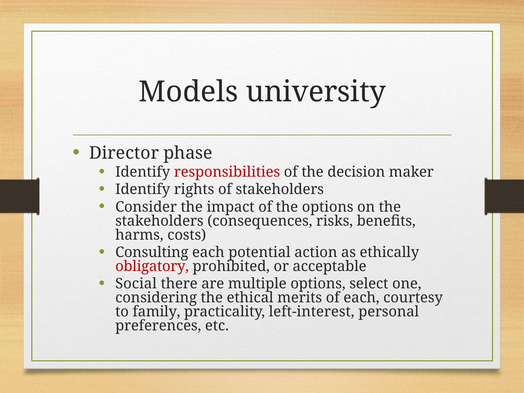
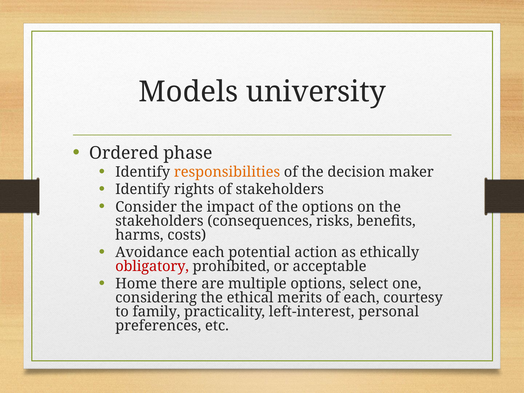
Director: Director -> Ordered
responsibilities colour: red -> orange
Consulting: Consulting -> Avoidance
Social: Social -> Home
